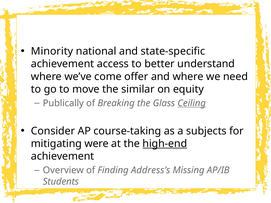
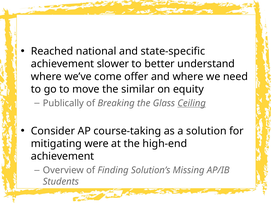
Minority: Minority -> Reached
access: access -> slower
subjects: subjects -> solution
high-end underline: present -> none
Address’s: Address’s -> Solution’s
